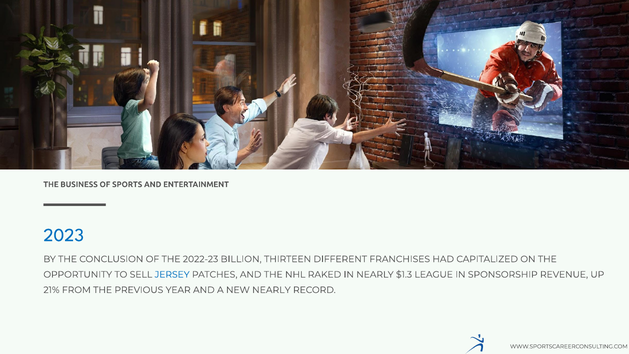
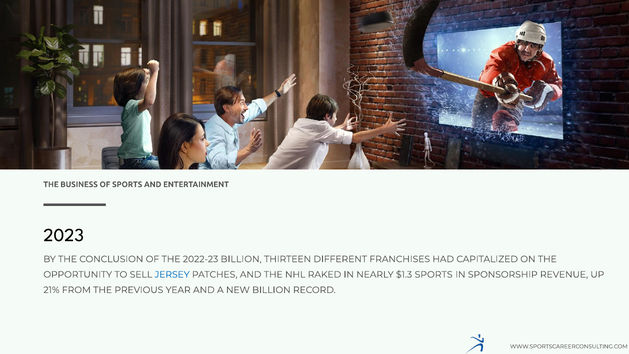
2023 colour: blue -> black
$1.3 LEAGUE: LEAGUE -> SPORTS
NEW NEARLY: NEARLY -> BILLION
